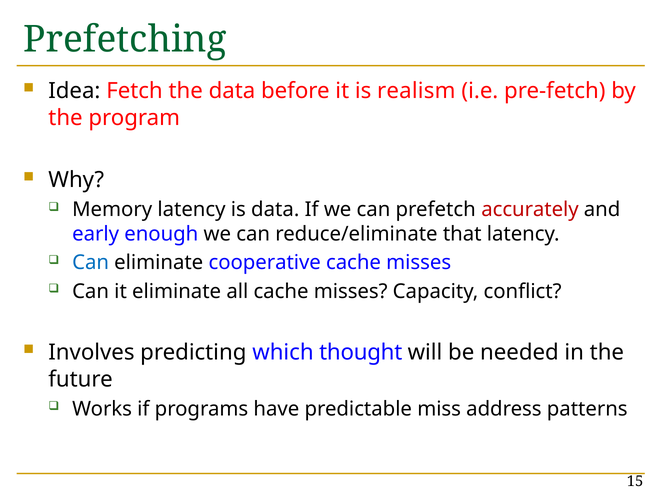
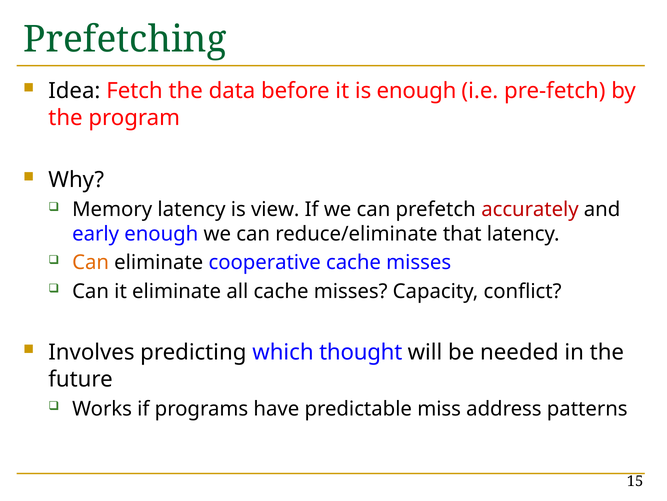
is realism: realism -> enough
is data: data -> view
Can at (91, 262) colour: blue -> orange
